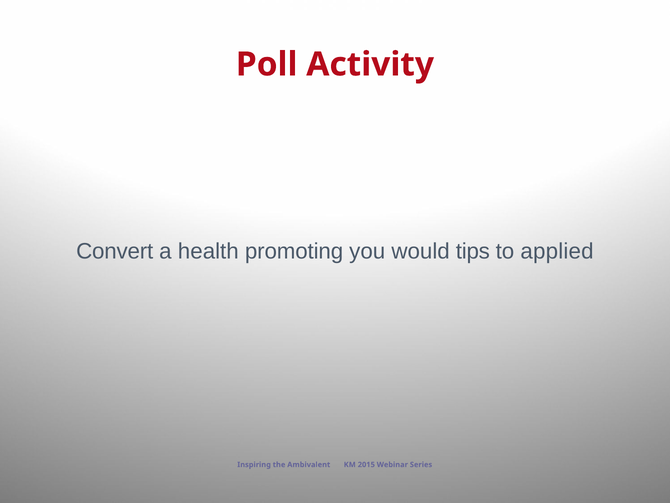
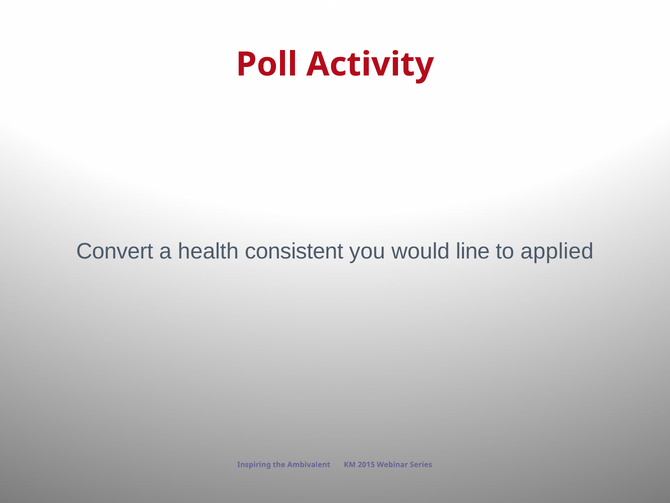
promoting: promoting -> consistent
tips: tips -> line
